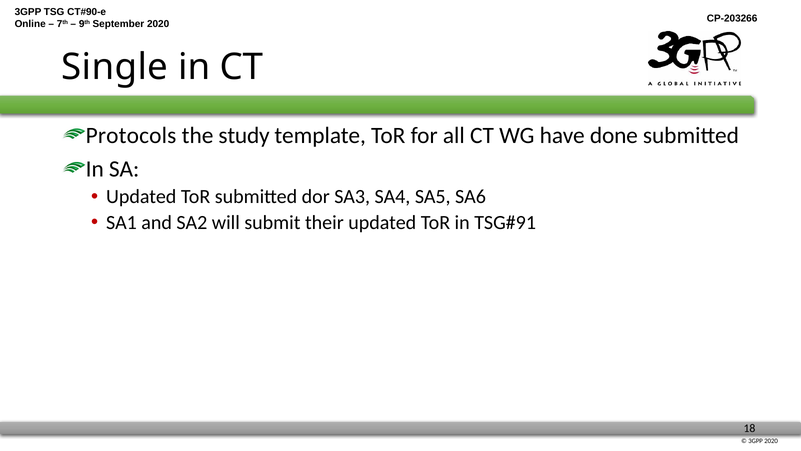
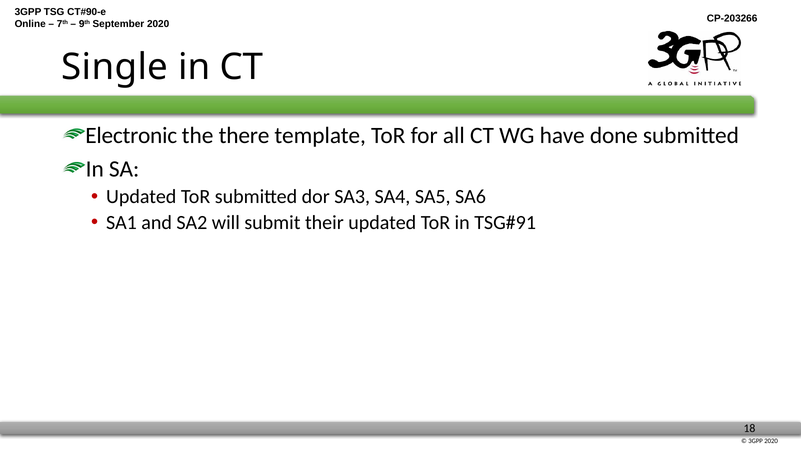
Protocols: Protocols -> Electronic
study: study -> there
